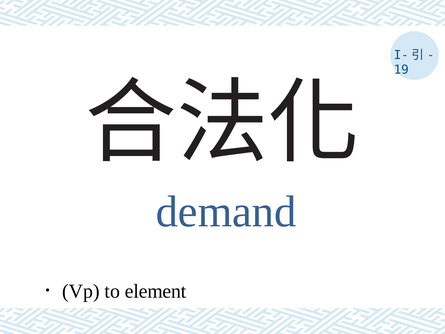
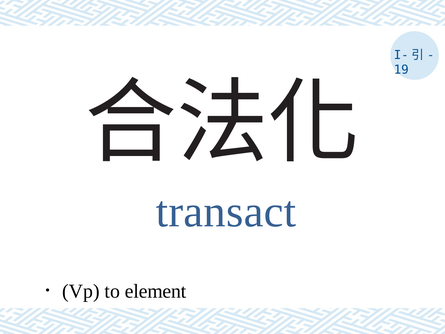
demand: demand -> transact
